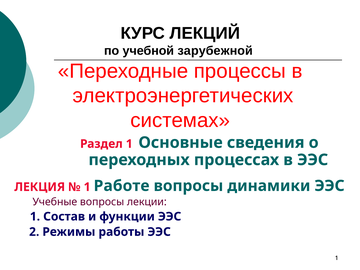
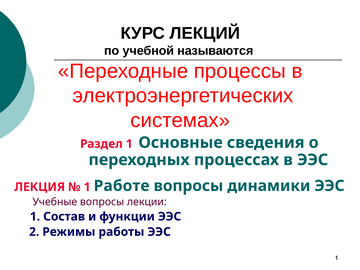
зарубежной: зарубежной -> называются
